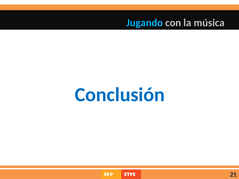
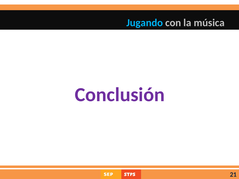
Conclusión colour: blue -> purple
